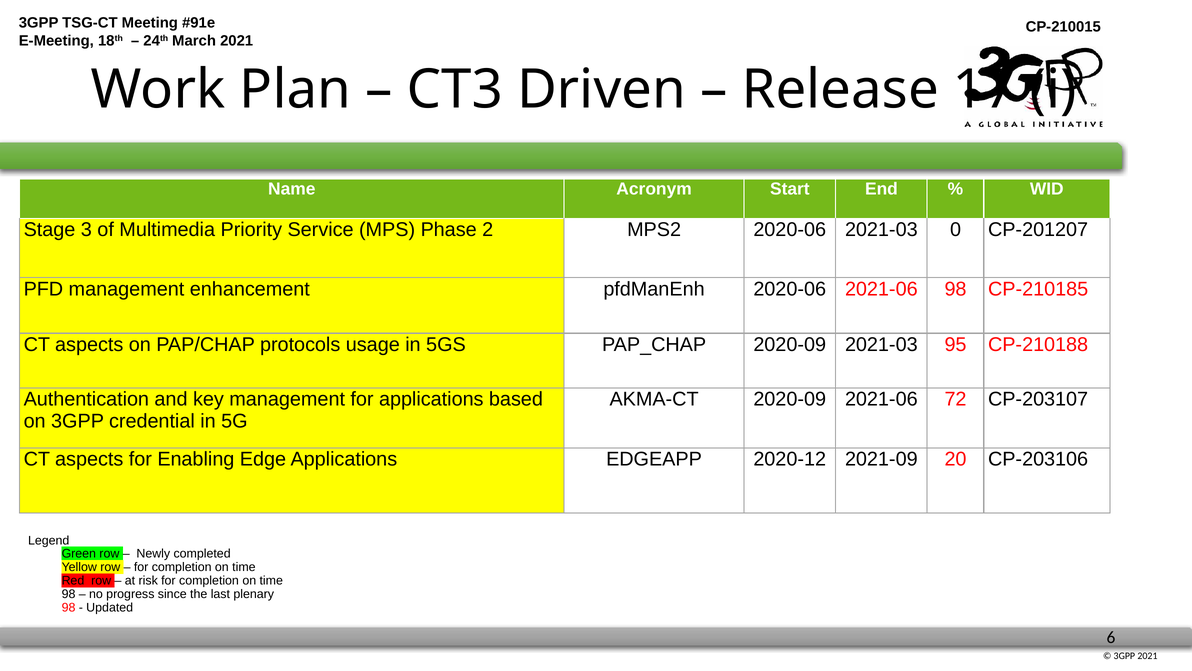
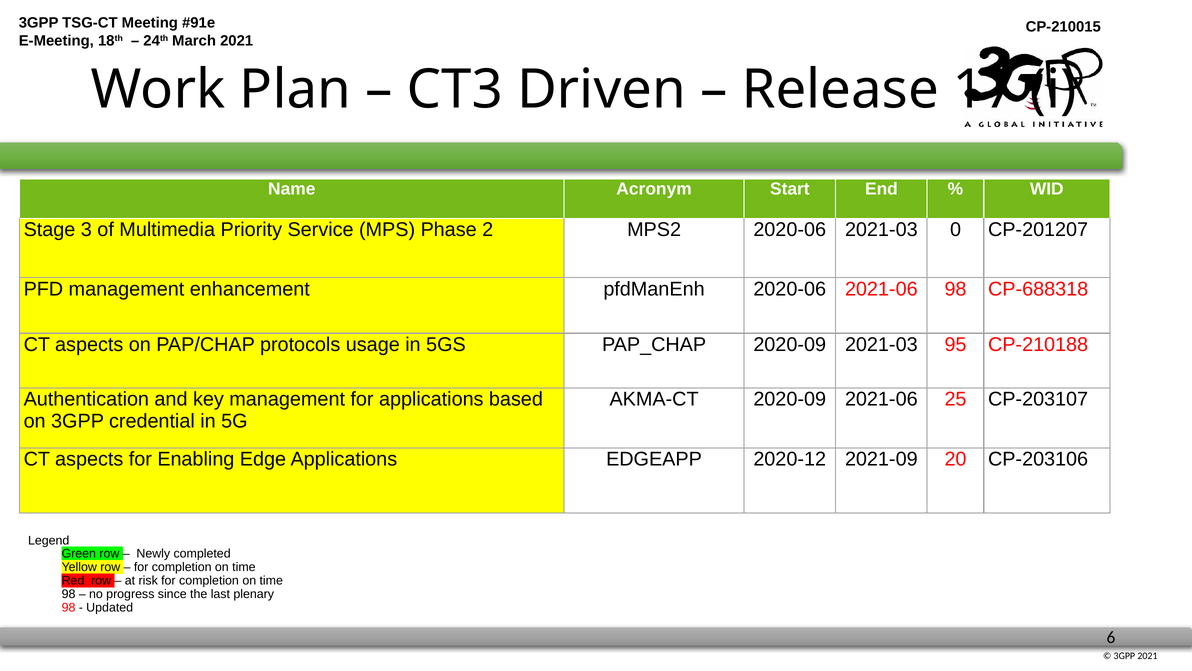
CP-210185: CP-210185 -> CP-688318
72: 72 -> 25
